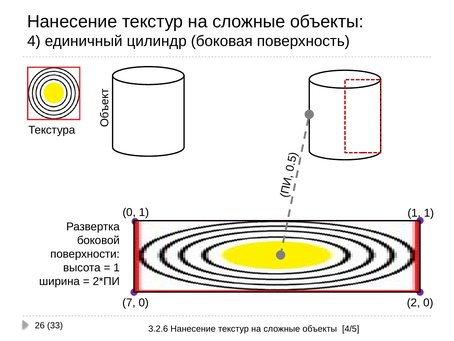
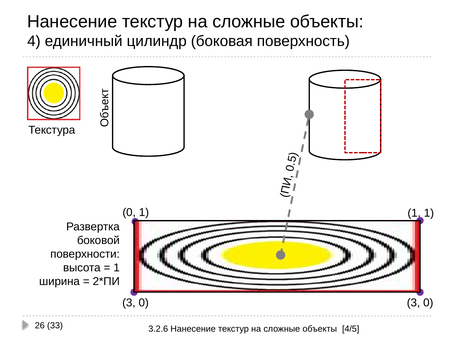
7 at (129, 302): 7 -> 3
2 at (413, 302): 2 -> 3
